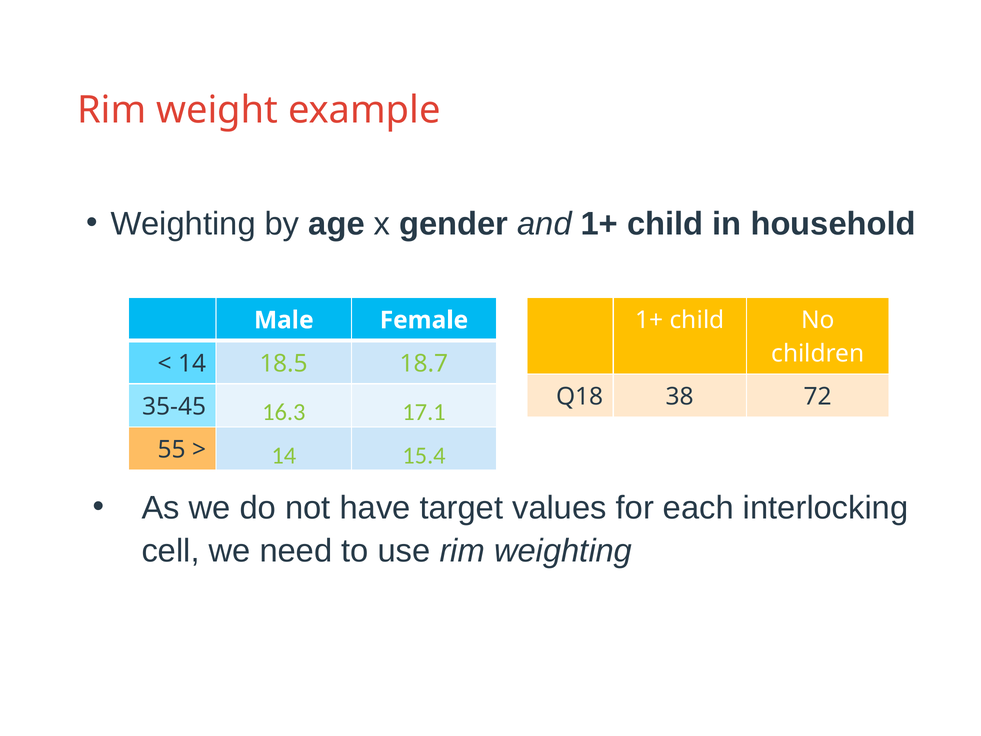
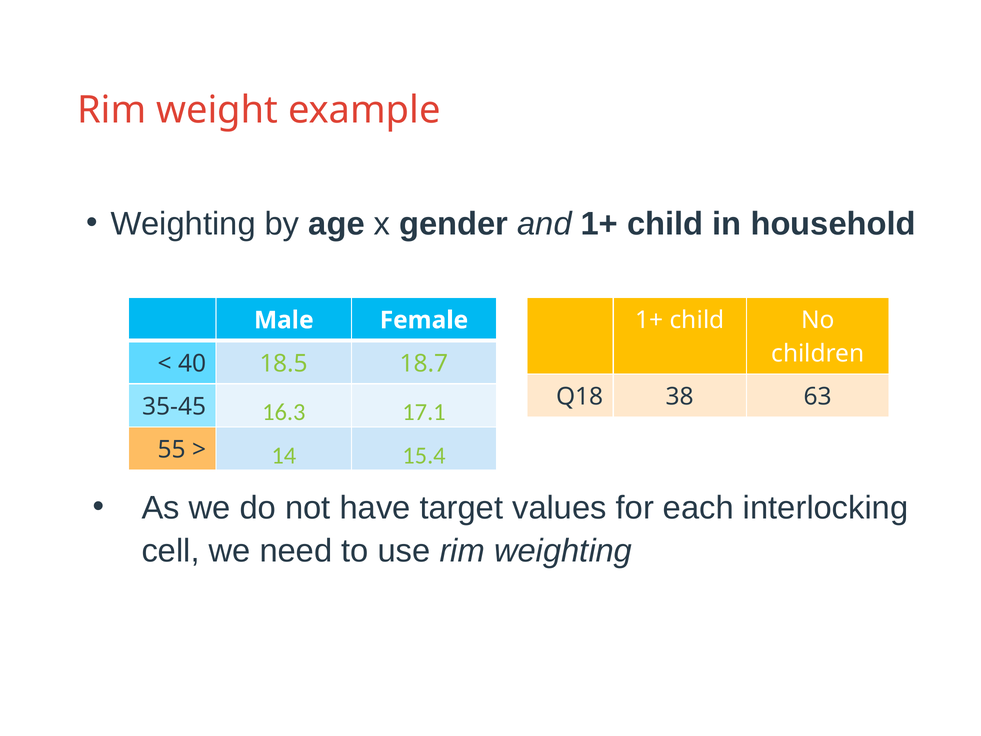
14 at (192, 363): 14 -> 40
72: 72 -> 63
